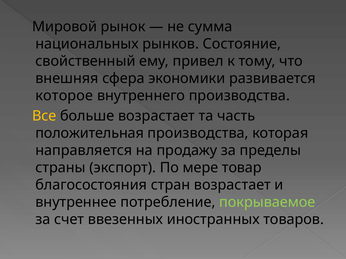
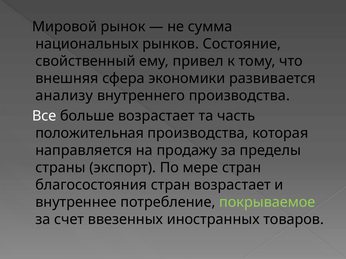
которое: которое -> анализу
Все colour: yellow -> white
мере товар: товар -> стран
